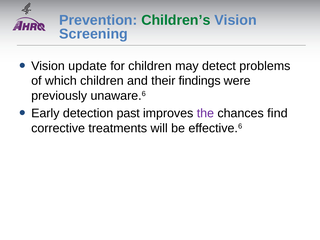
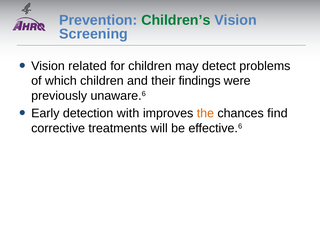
update: update -> related
past: past -> with
the colour: purple -> orange
